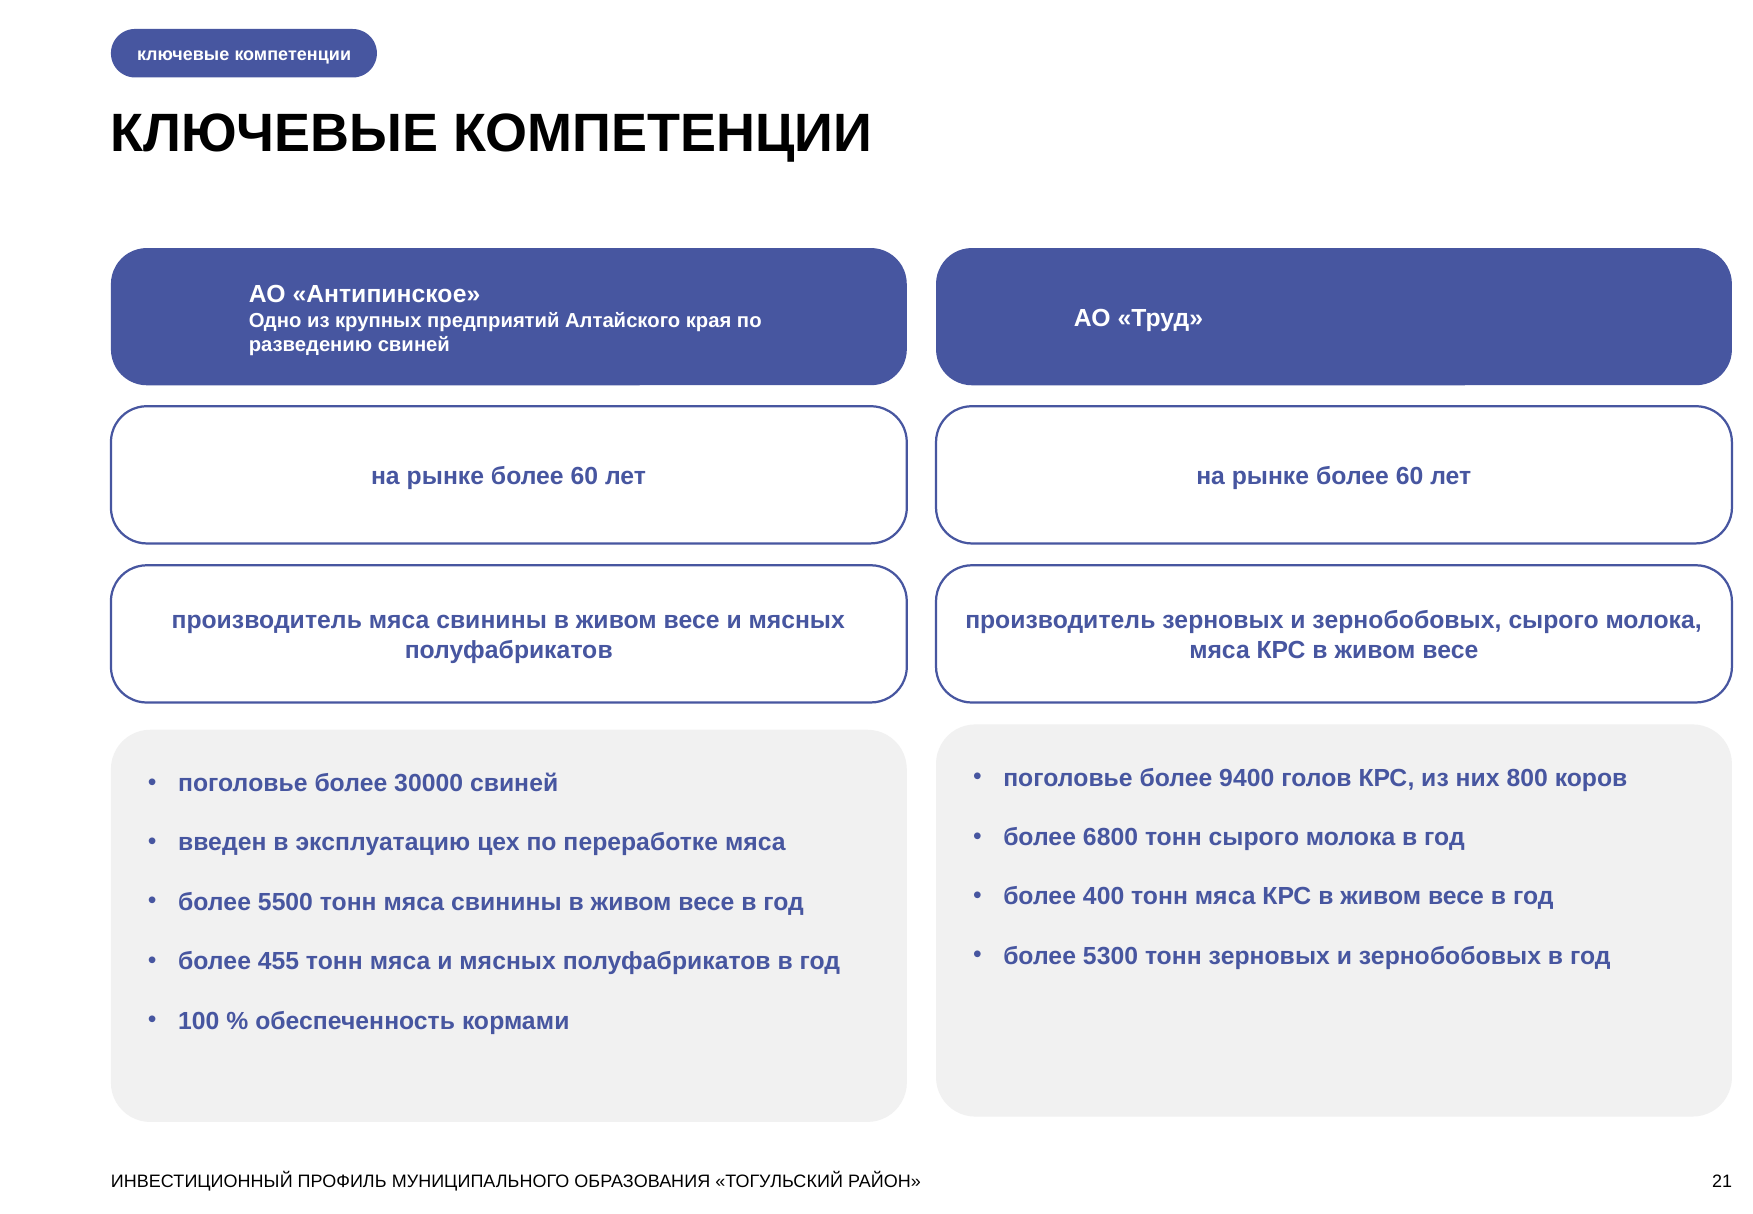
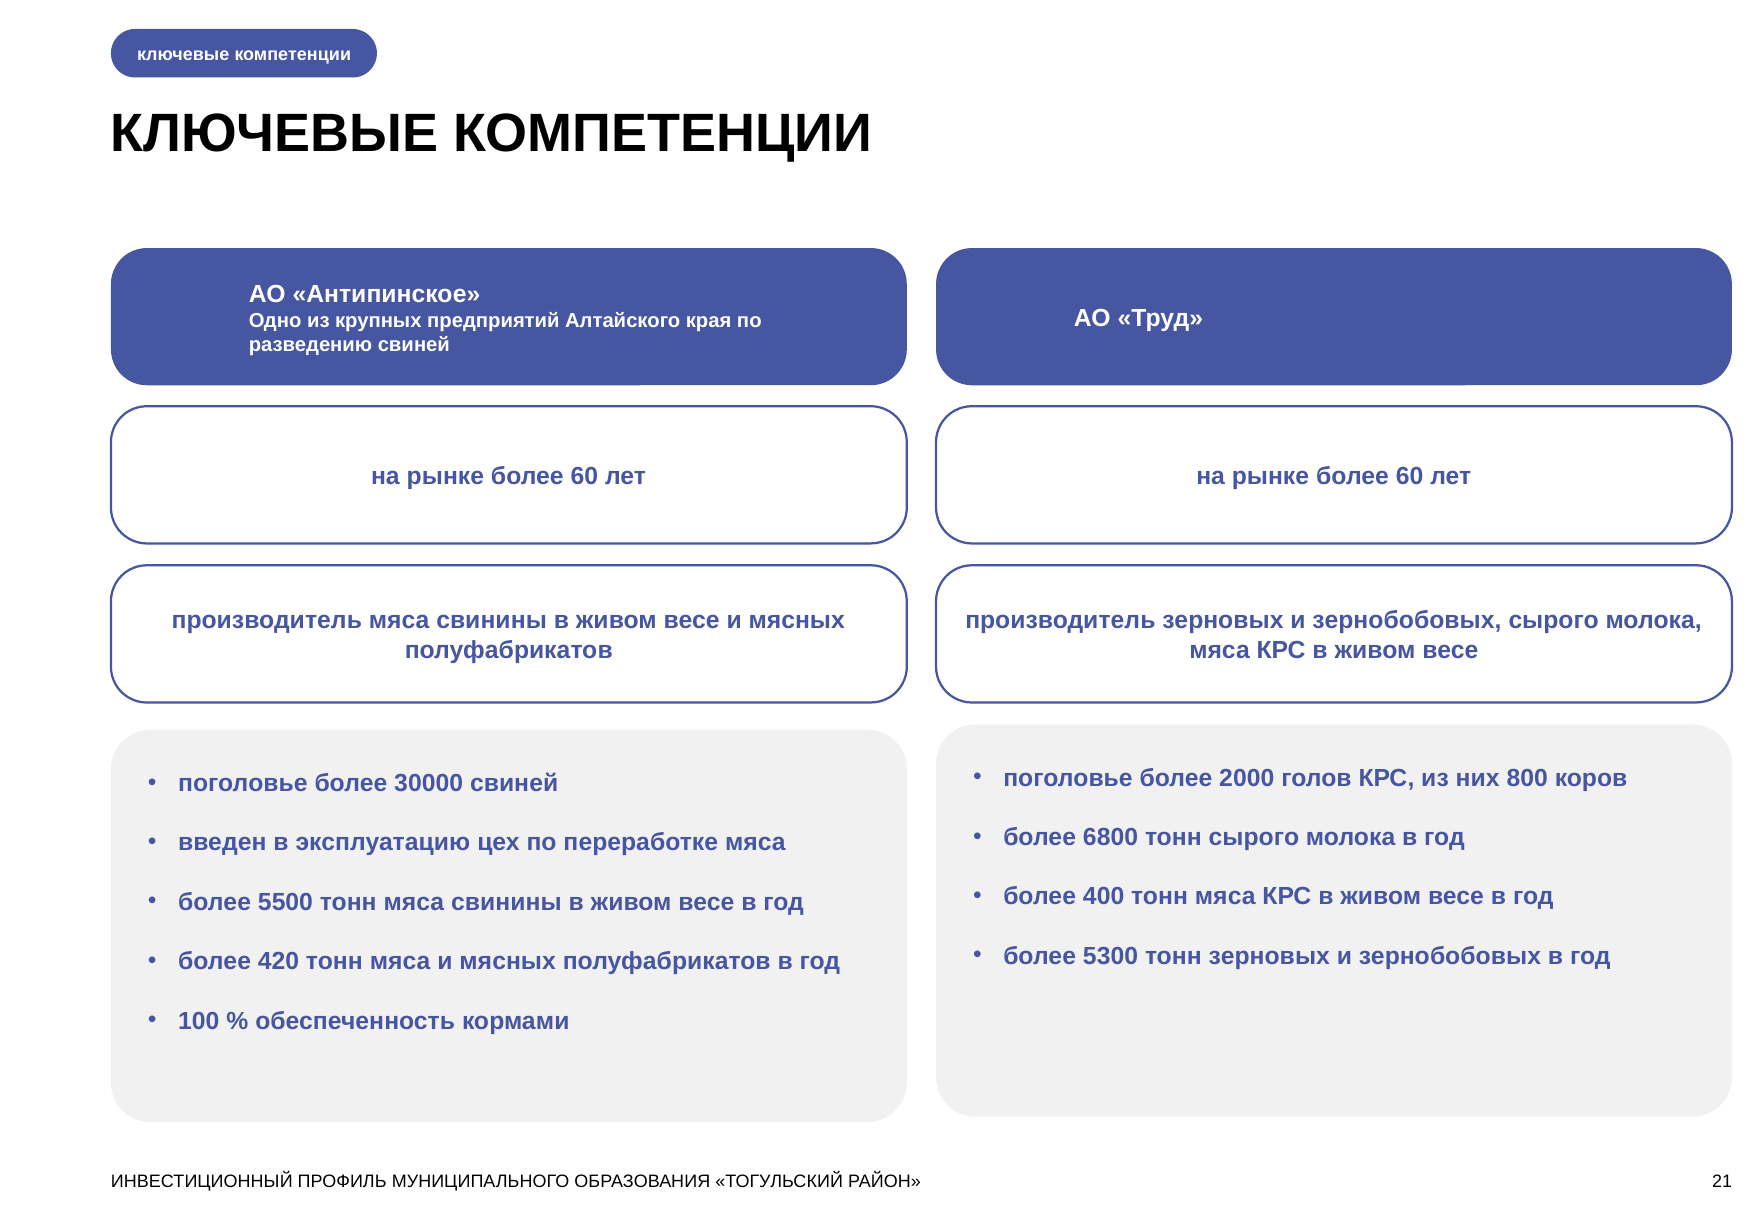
9400: 9400 -> 2000
455: 455 -> 420
